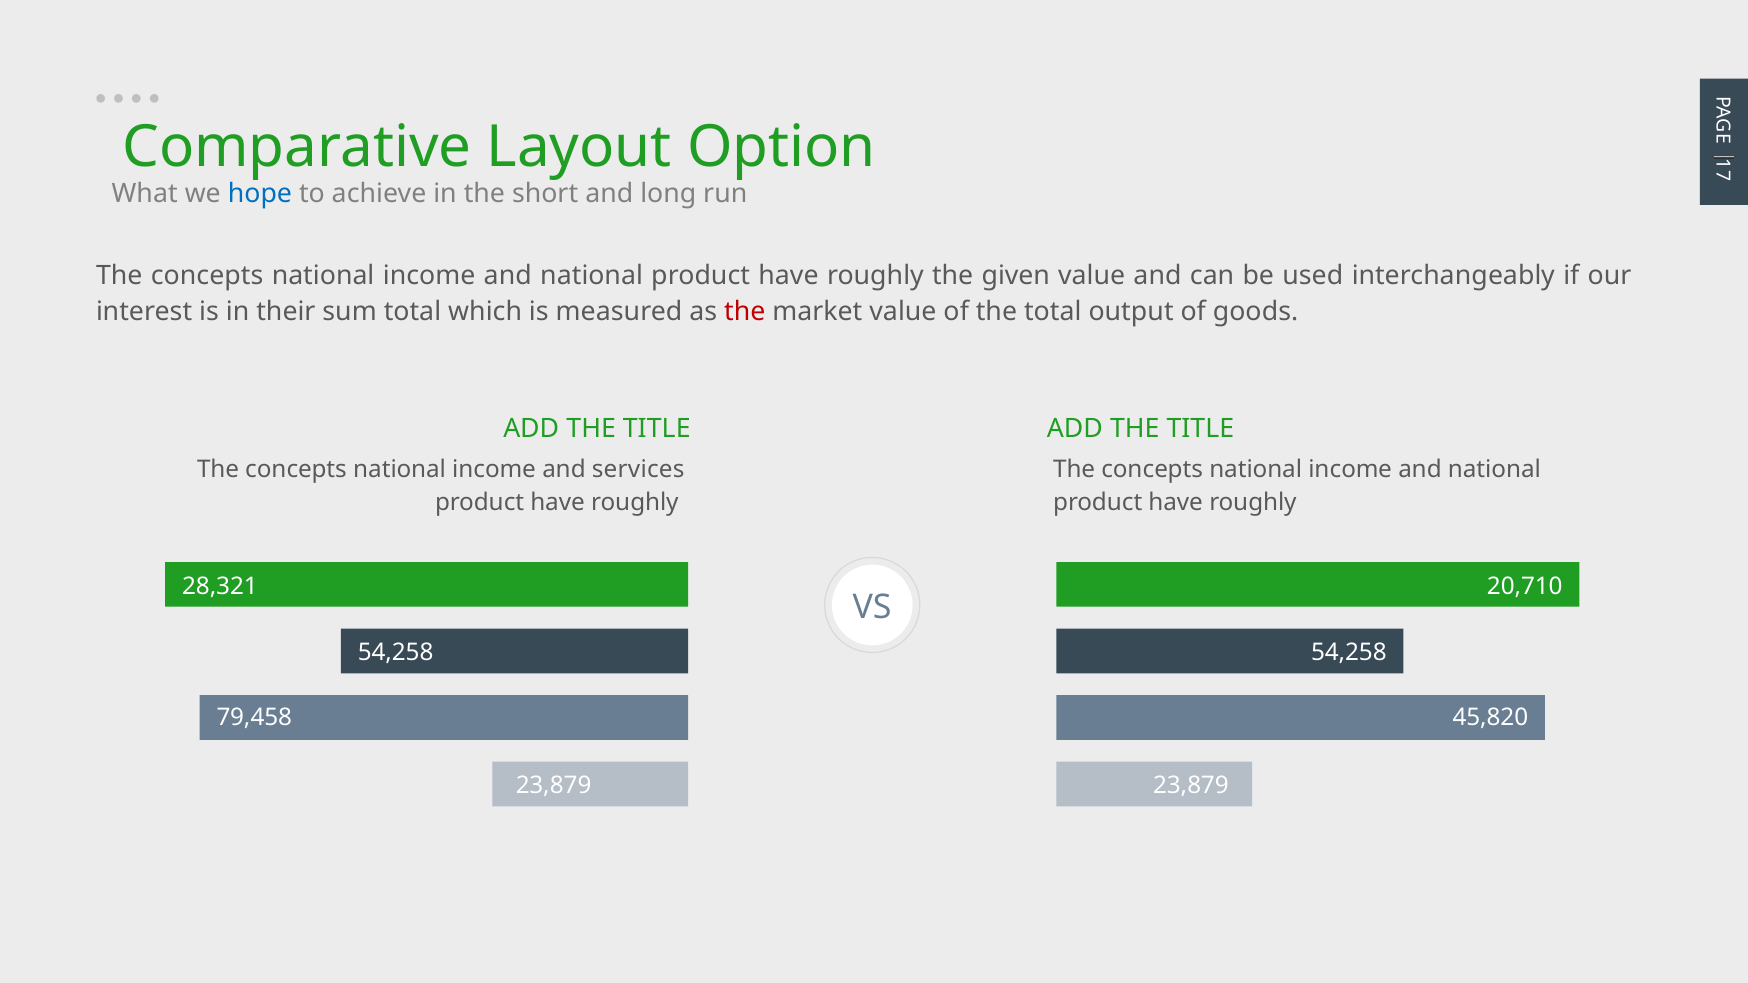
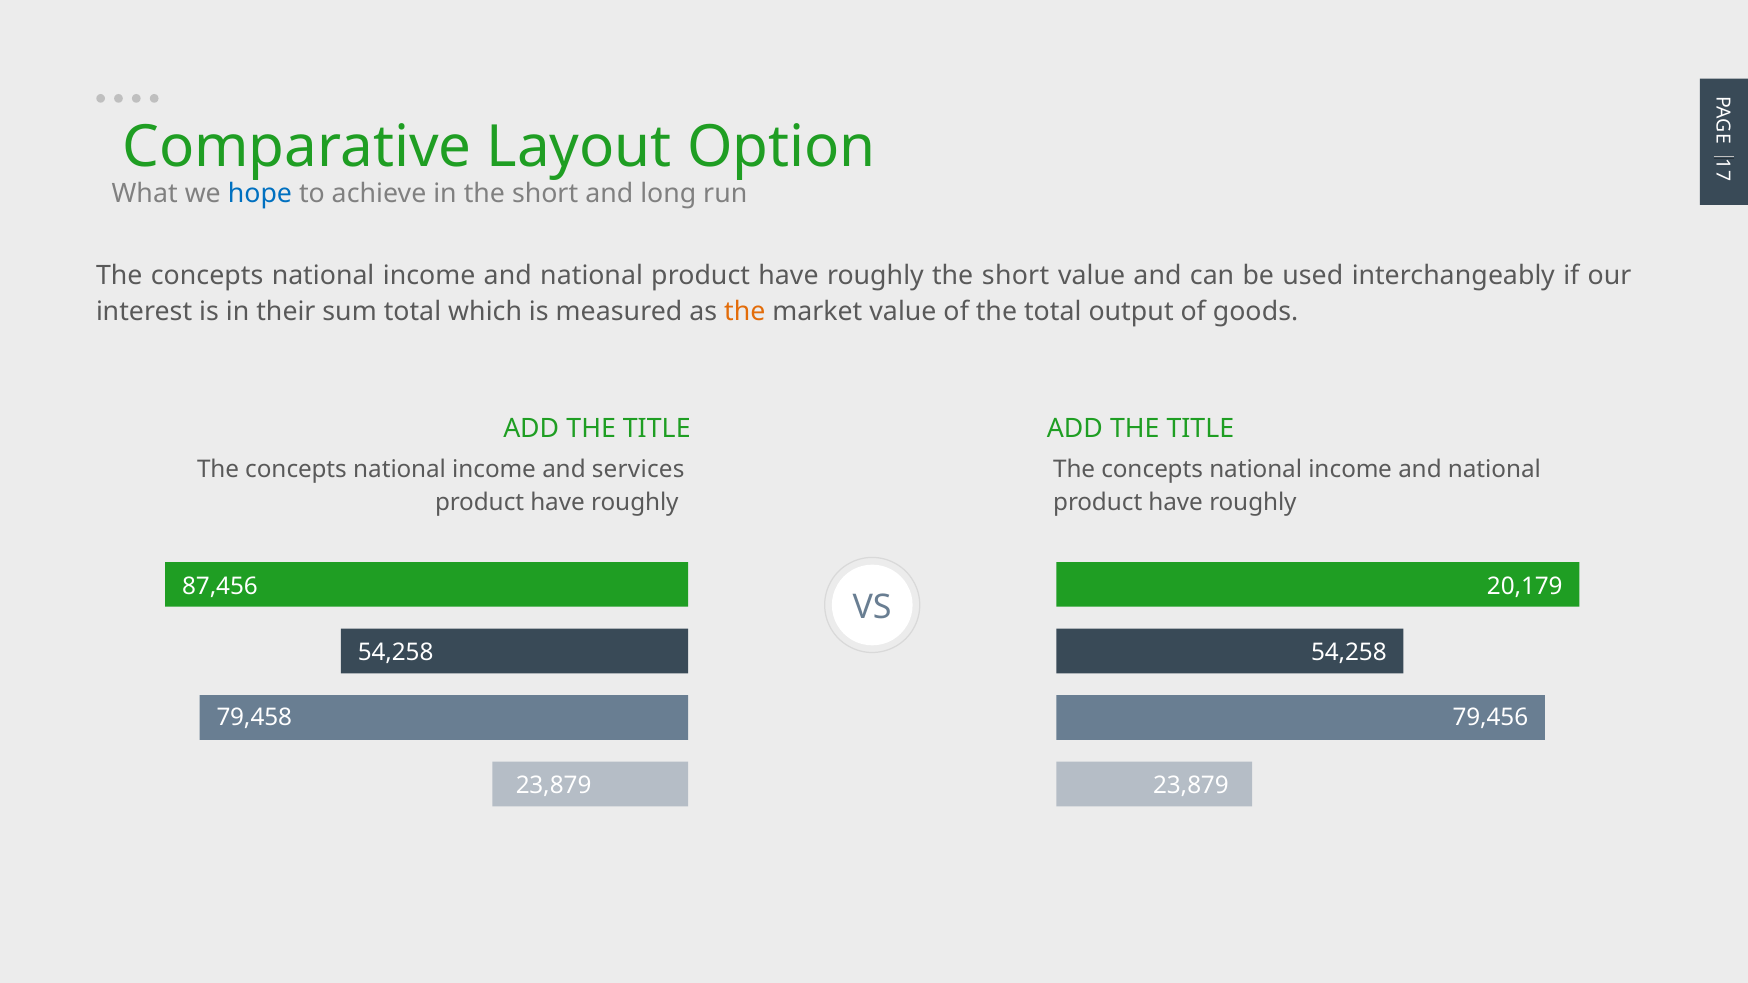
roughly the given: given -> short
the at (745, 312) colour: red -> orange
28,321: 28,321 -> 87,456
20,710: 20,710 -> 20,179
45,820: 45,820 -> 79,456
